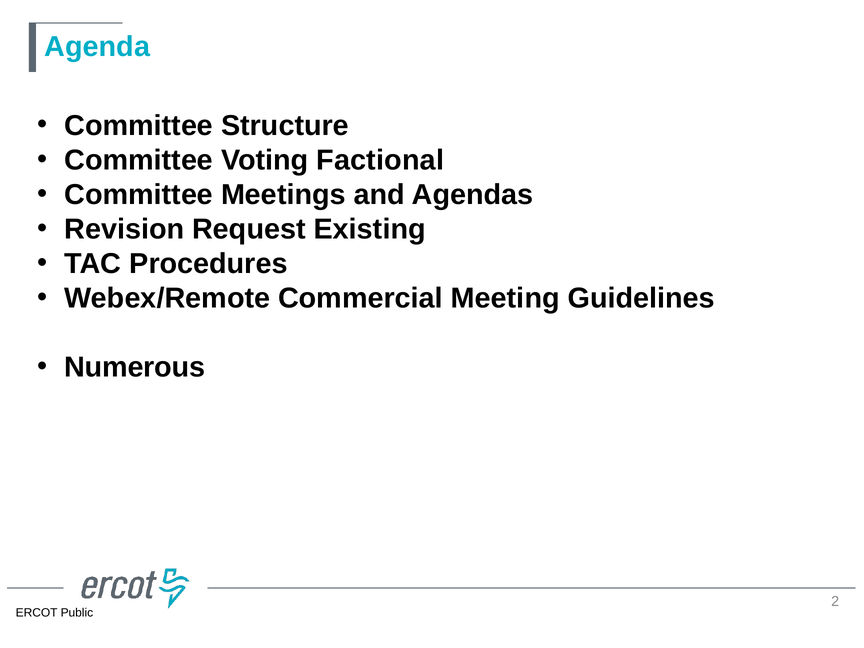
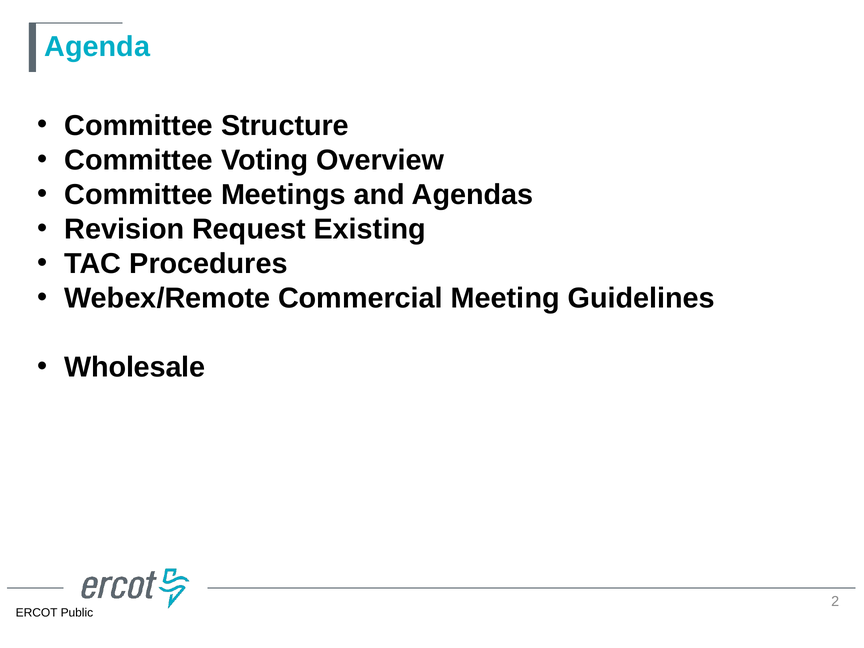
Factional: Factional -> Overview
Numerous: Numerous -> Wholesale
